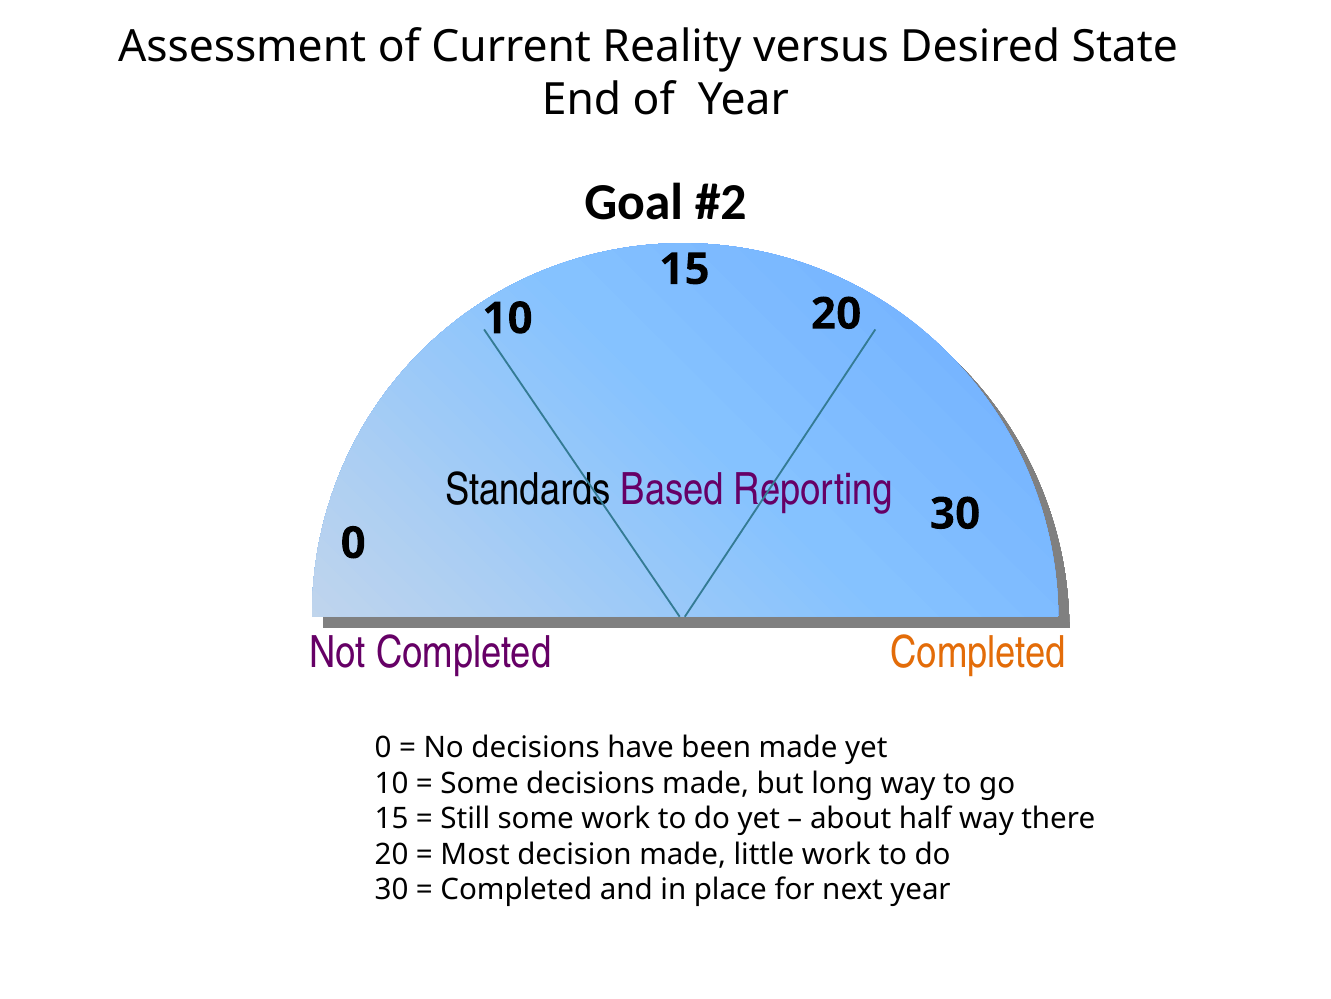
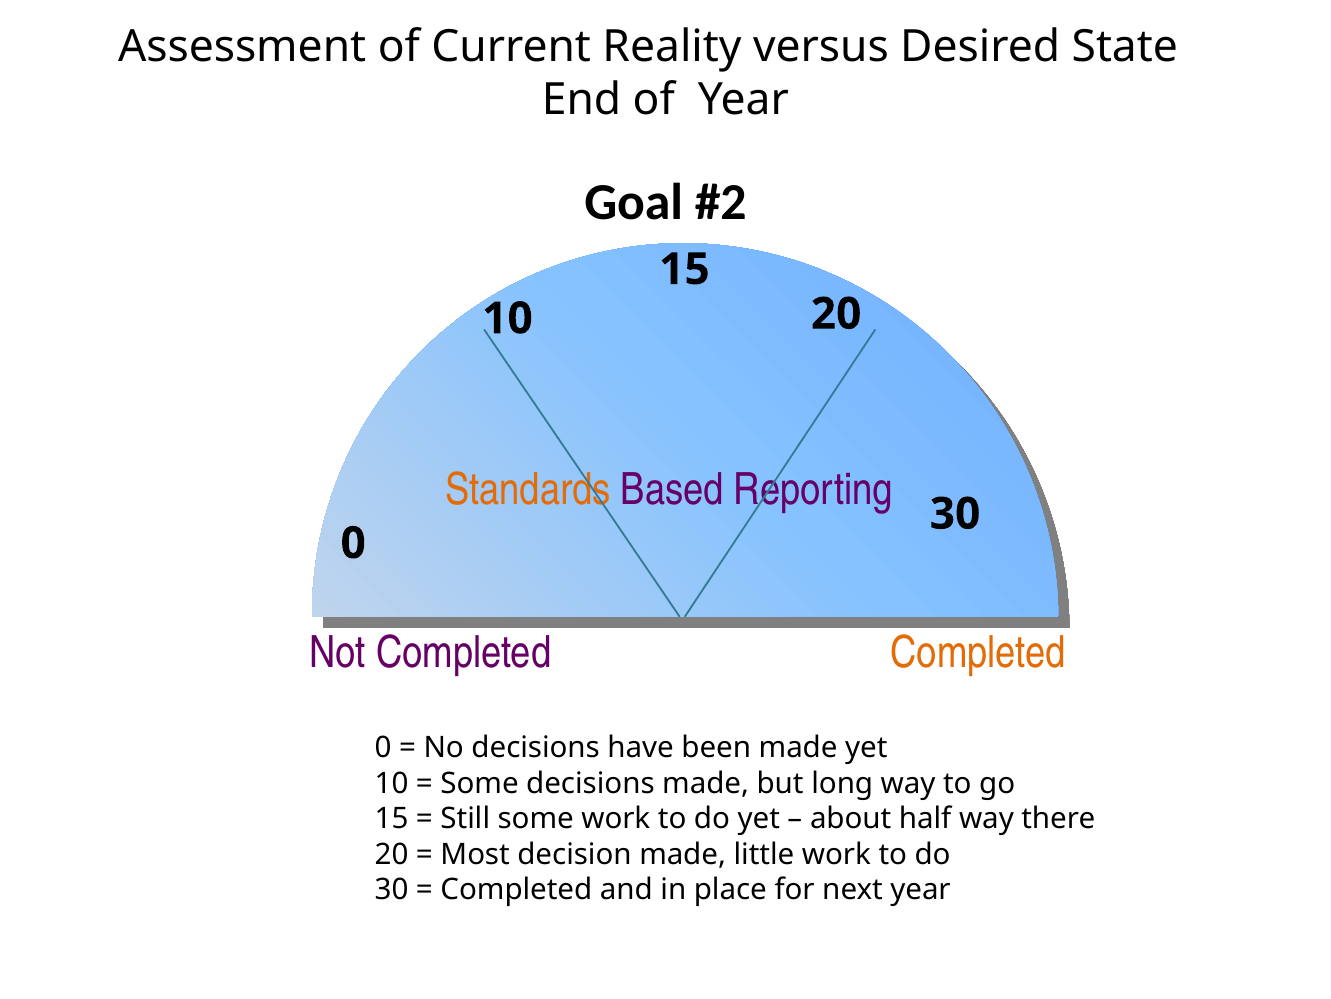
Standards colour: black -> orange
